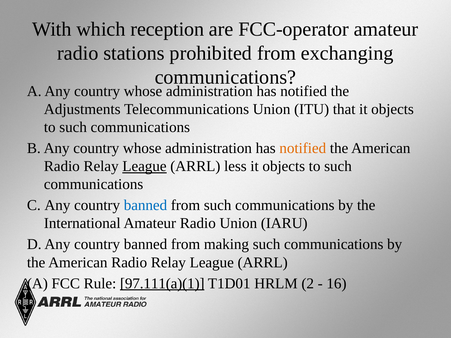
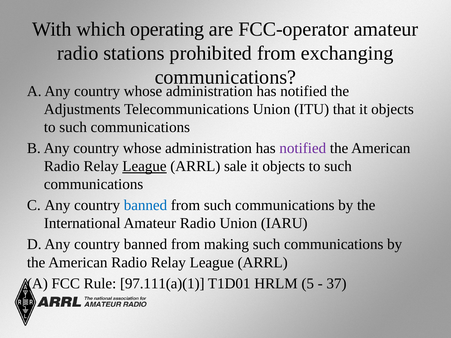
reception: reception -> operating
notified at (303, 148) colour: orange -> purple
less: less -> sale
97.111(a)(1 underline: present -> none
2: 2 -> 5
16: 16 -> 37
